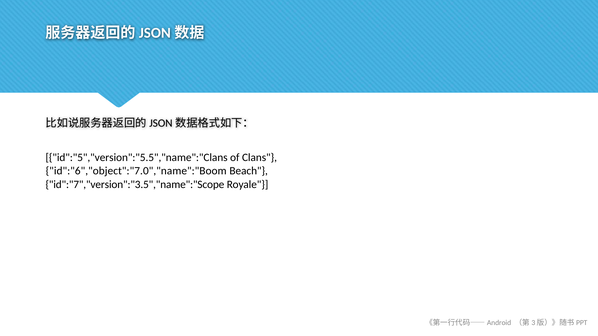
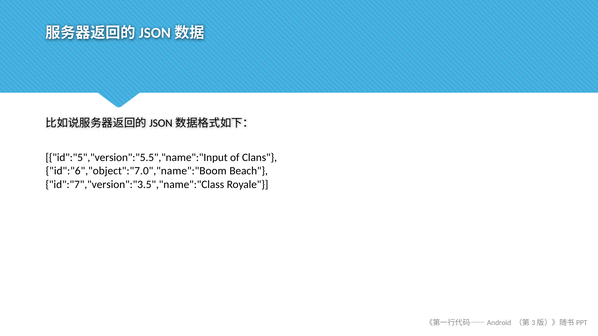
id":"5","version":"5.5","name":"Clans: id":"5","version":"5.5","name":"Clans -> id":"5","version":"5.5","name":"Input
id":"7","version":"3.5","name":"Scope: id":"7","version":"3.5","name":"Scope -> id":"7","version":"3.5","name":"Class
